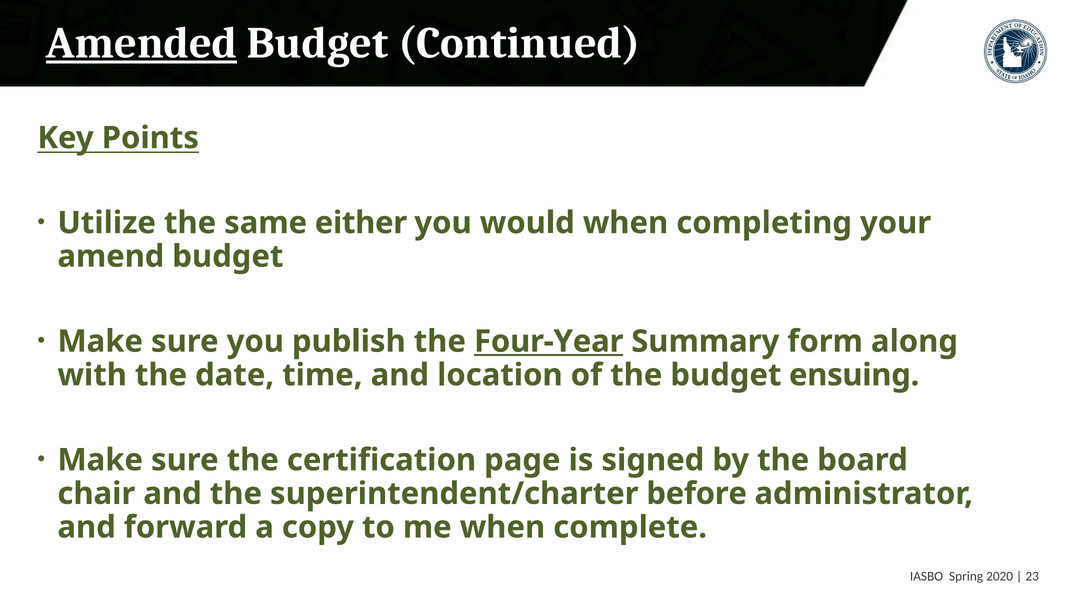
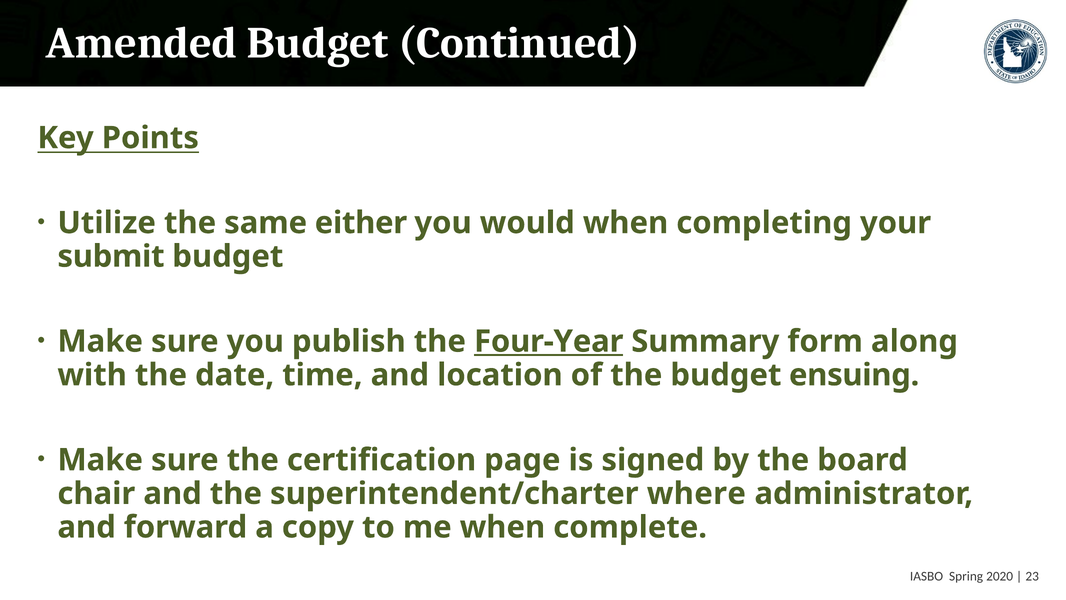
Amended underline: present -> none
amend: amend -> submit
before: before -> where
